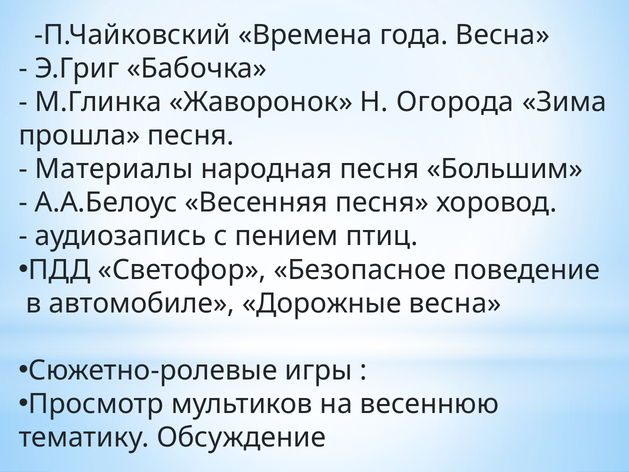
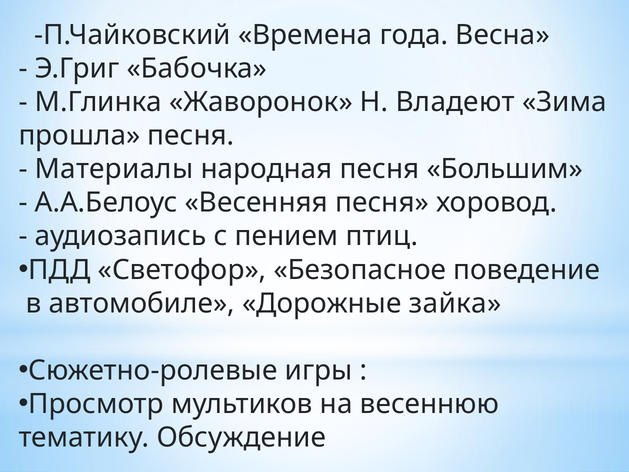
Огорода: Огорода -> Владеют
Дорожные весна: весна -> зайка
